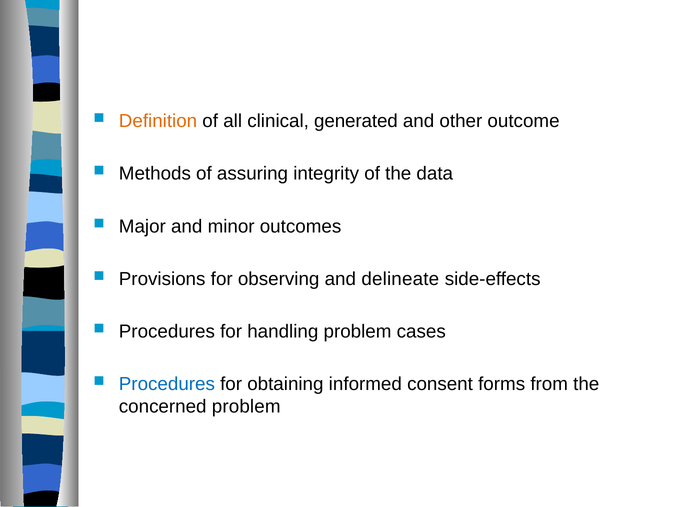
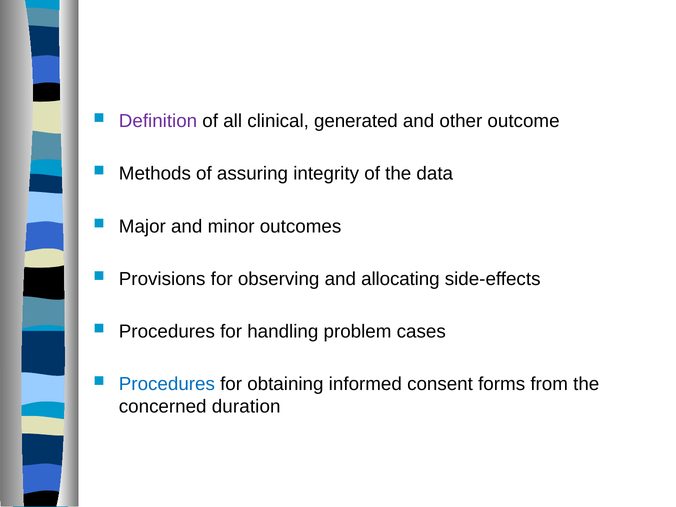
Definition colour: orange -> purple
delineate: delineate -> allocating
concerned problem: problem -> duration
